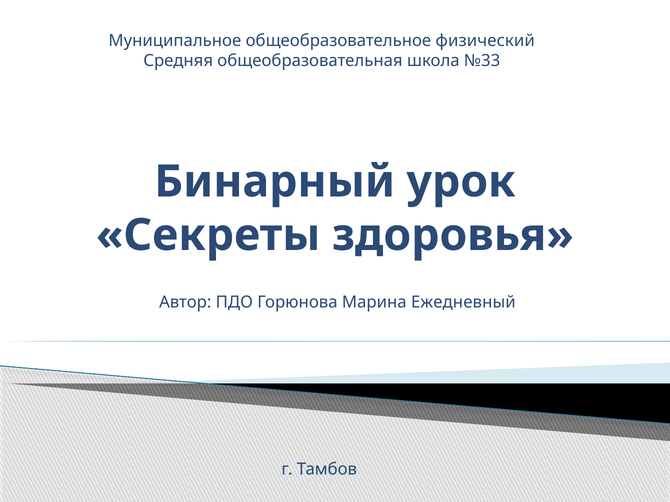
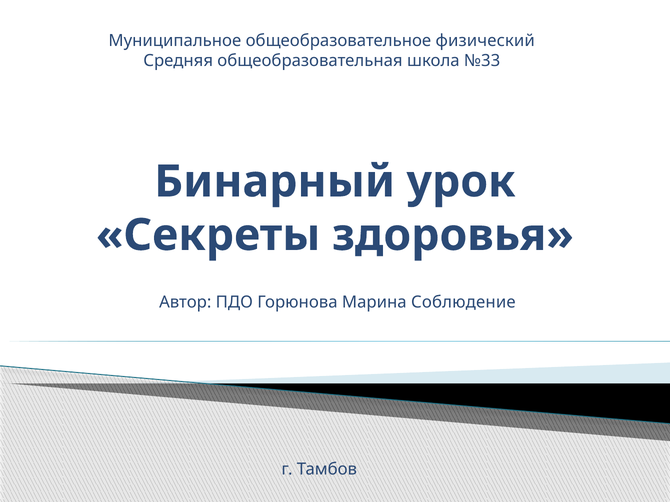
Ежедневный: Ежедневный -> Соблюдение
